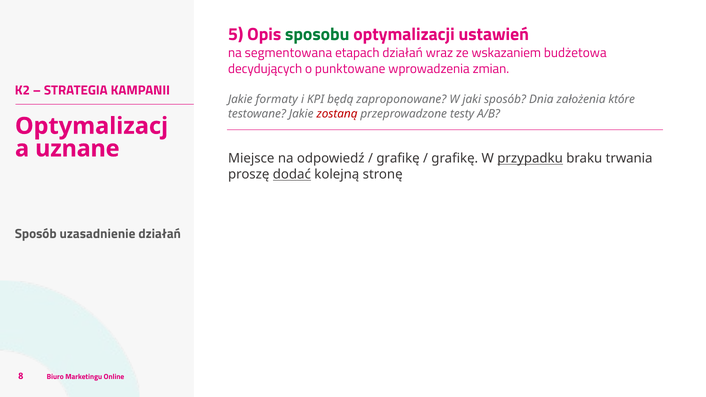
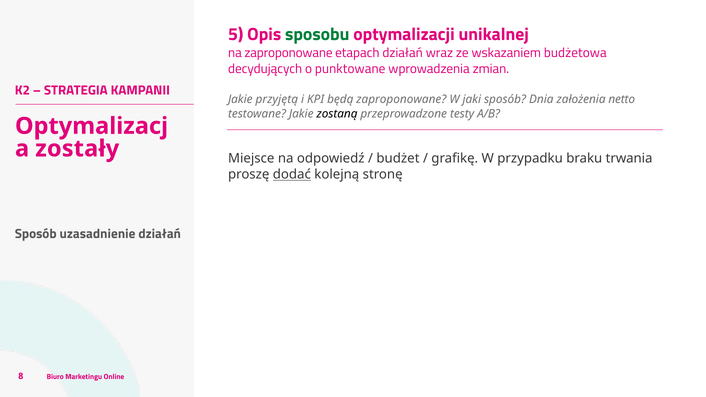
ustawień: ustawień -> unikalnej
na segmentowana: segmentowana -> zaproponowane
formaty: formaty -> przyjętą
które: które -> netto
zostaną colour: red -> black
uznane: uznane -> zostały
grafikę at (398, 159): grafikę -> budżet
przypadku underline: present -> none
